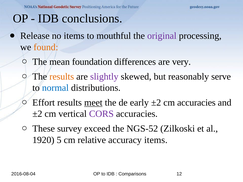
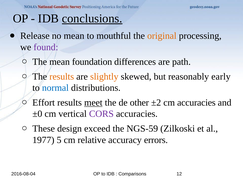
conclusions underline: none -> present
no items: items -> mean
original colour: purple -> orange
found colour: orange -> purple
very: very -> path
slightly colour: purple -> orange
serve: serve -> early
early: early -> other
±2 at (37, 114): ±2 -> ±0
survey: survey -> design
NGS-52: NGS-52 -> NGS-59
1920: 1920 -> 1977
accuracy items: items -> errors
